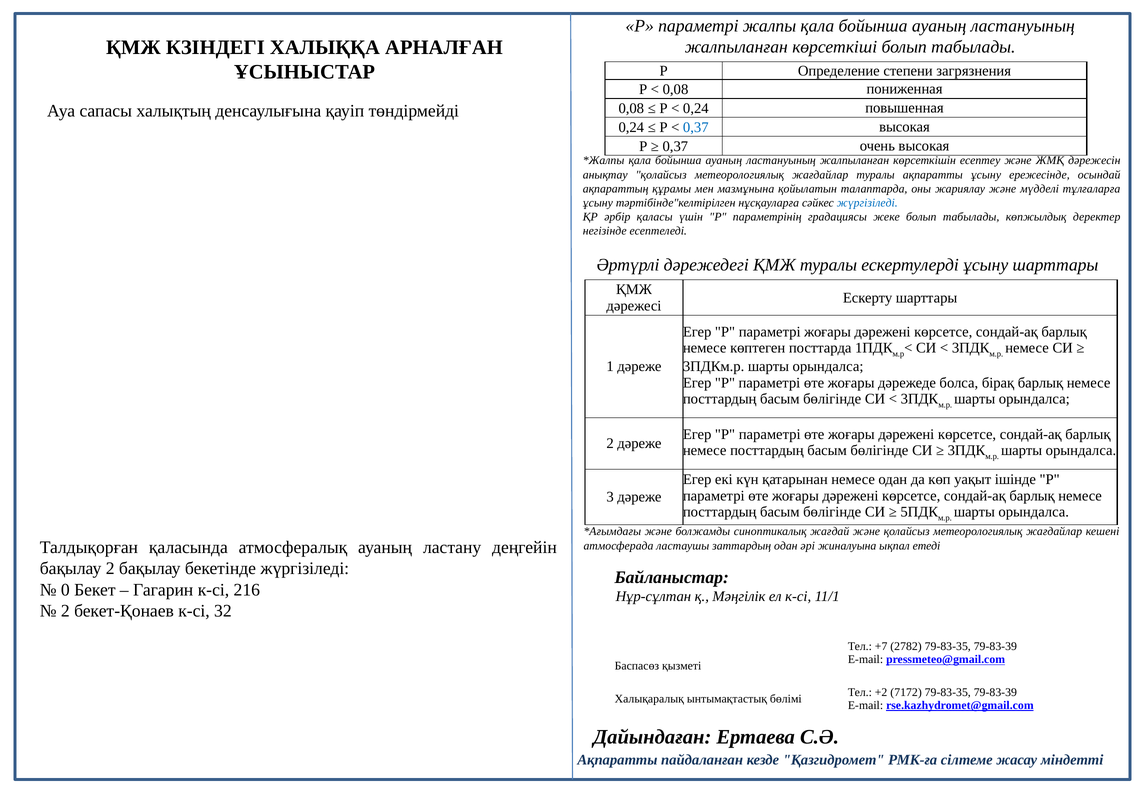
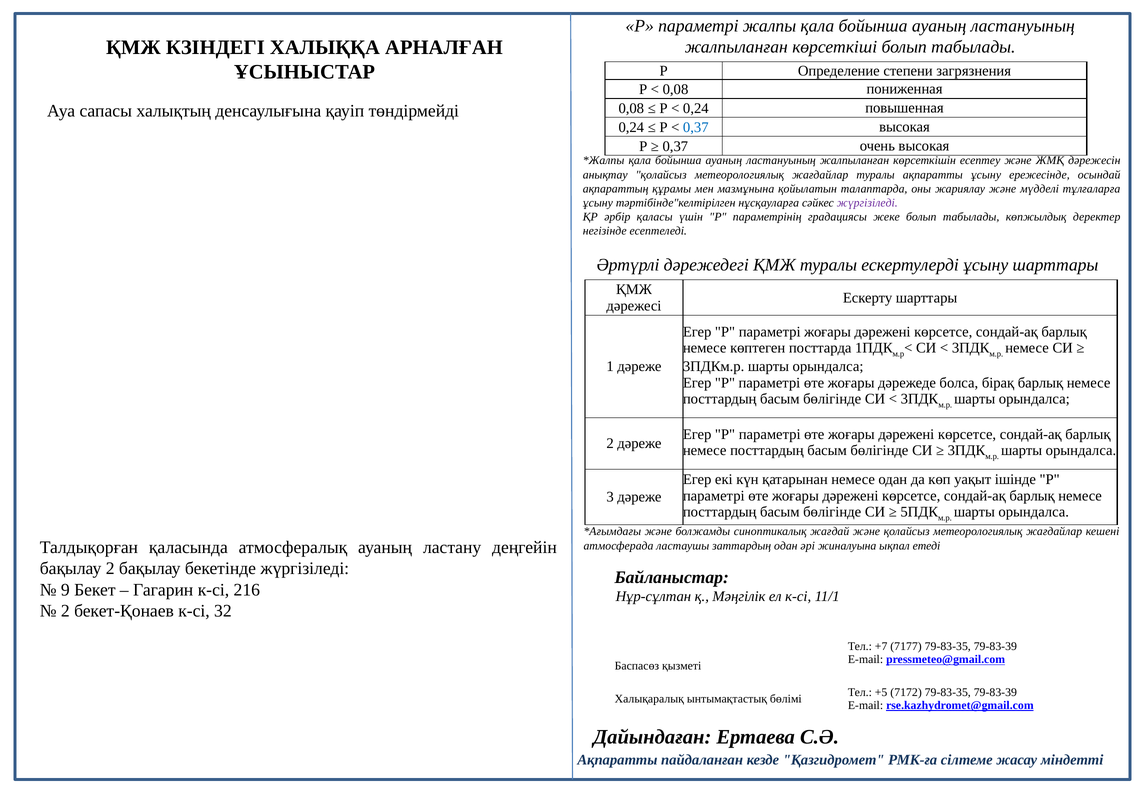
жүргізіледі at (867, 203) colour: blue -> purple
0: 0 -> 9
2782: 2782 -> 7177
+2: +2 -> +5
